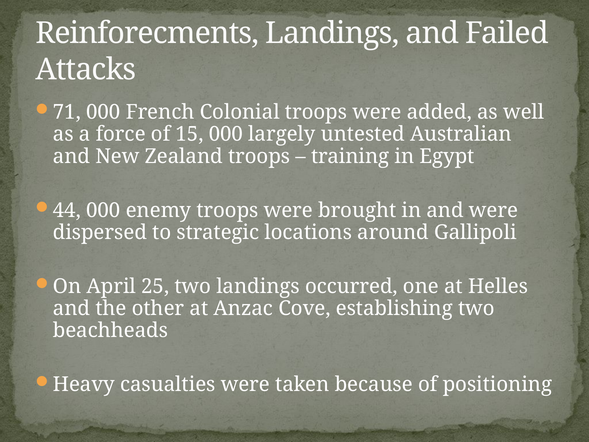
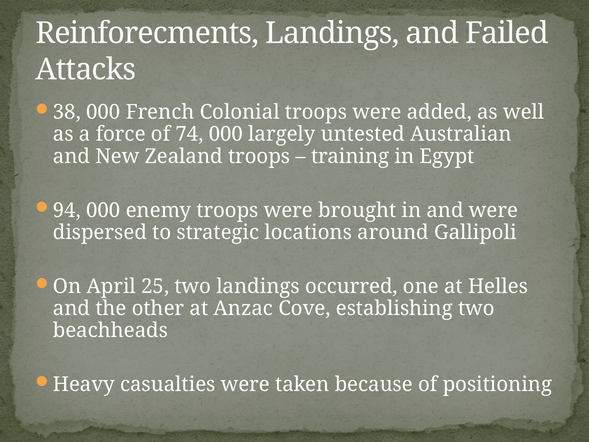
71: 71 -> 38
15: 15 -> 74
44: 44 -> 94
